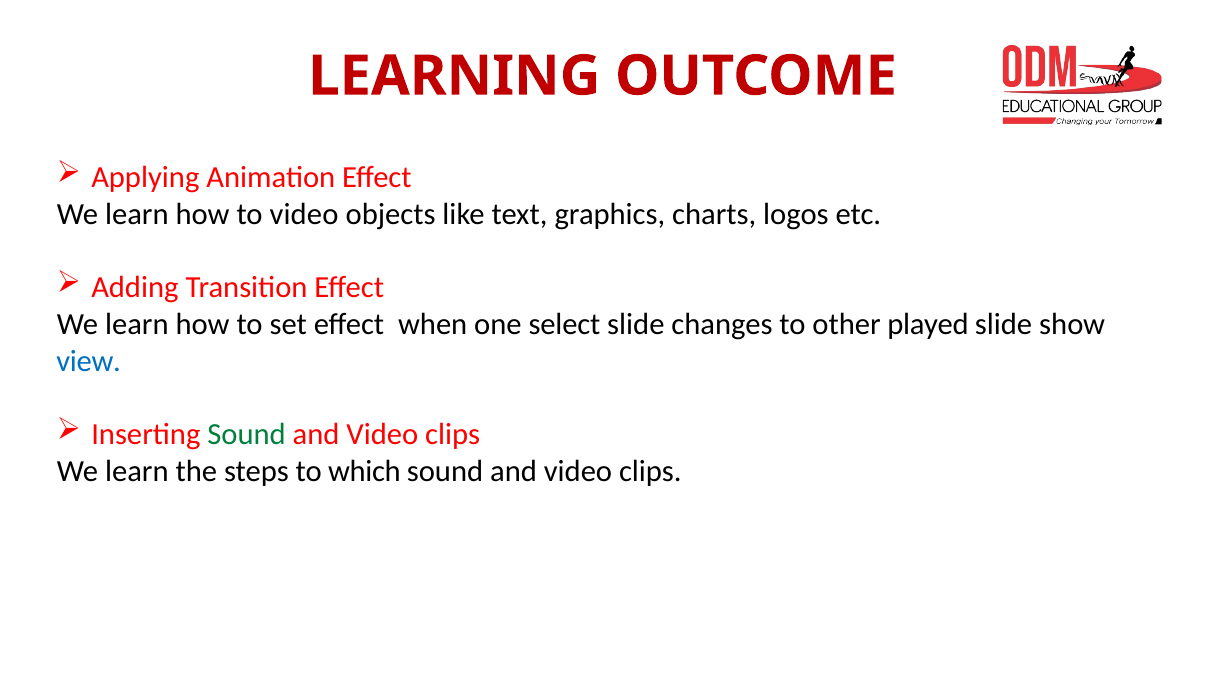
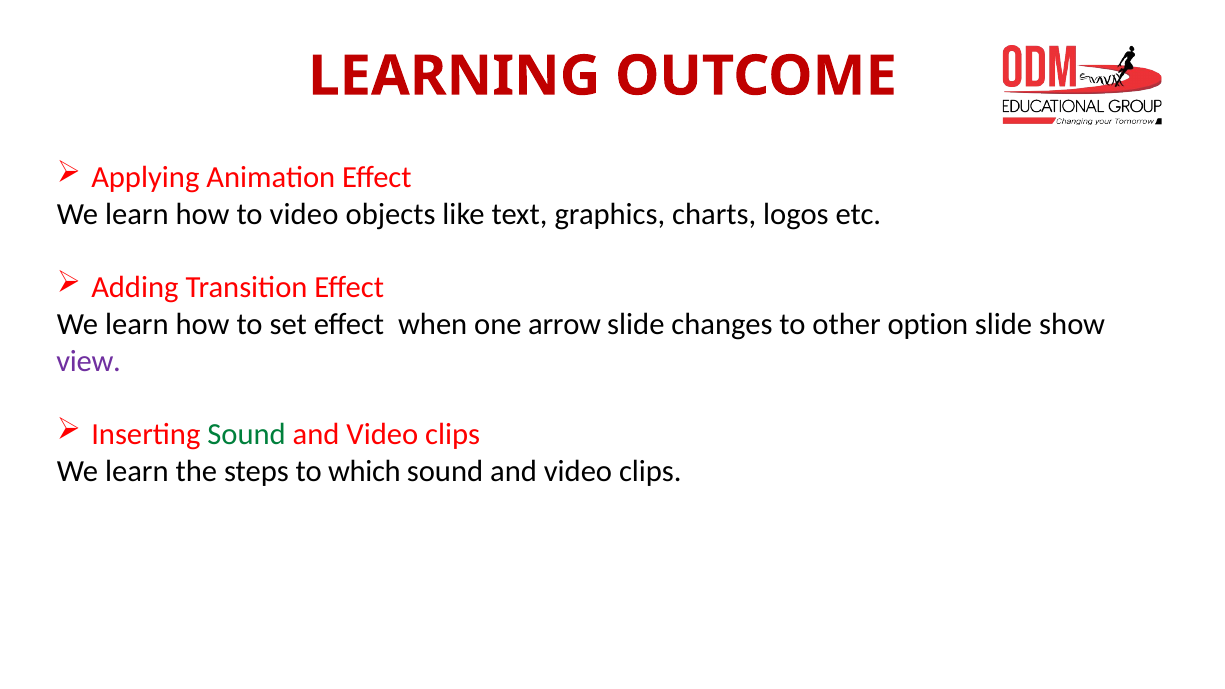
select: select -> arrow
played: played -> option
view colour: blue -> purple
